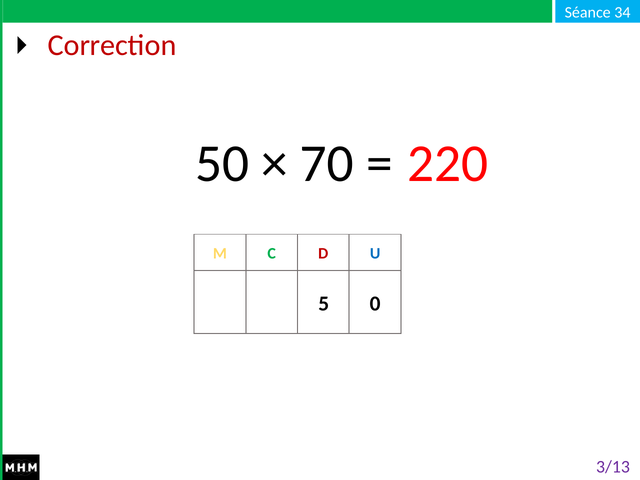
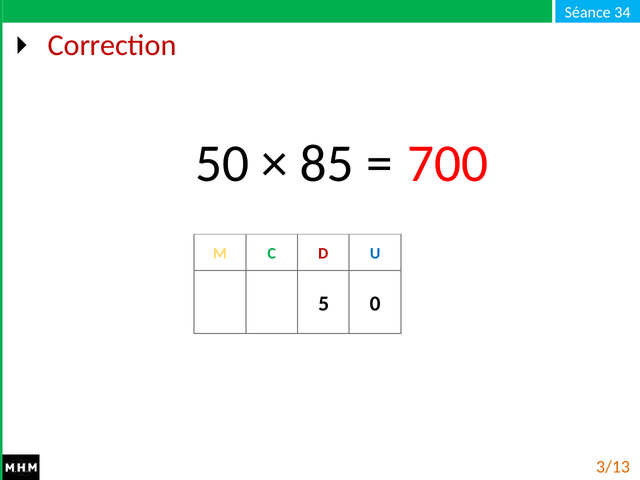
70: 70 -> 85
220: 220 -> 700
3/13 colour: purple -> orange
